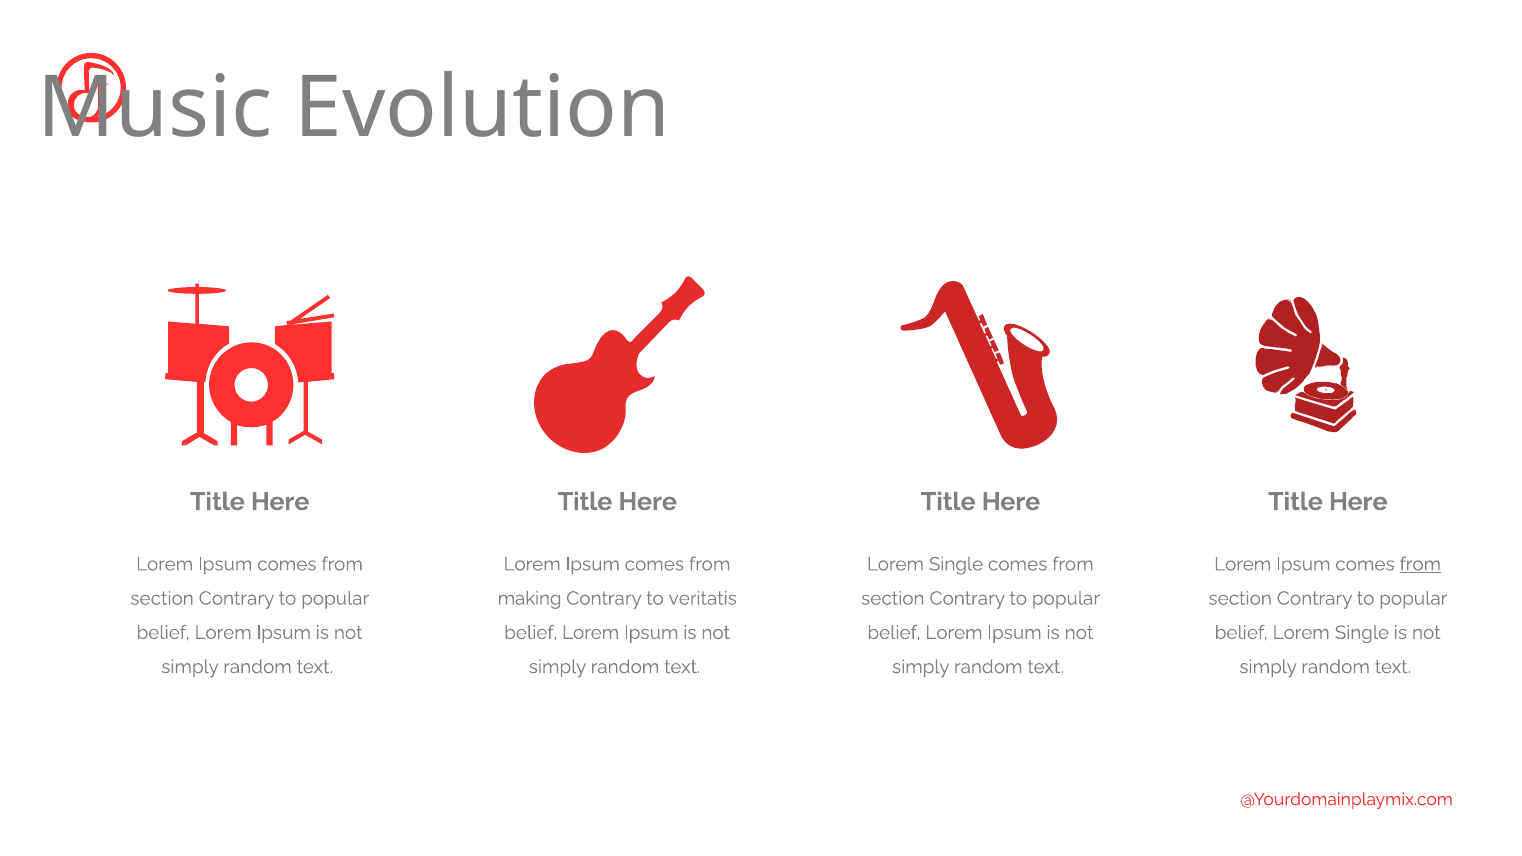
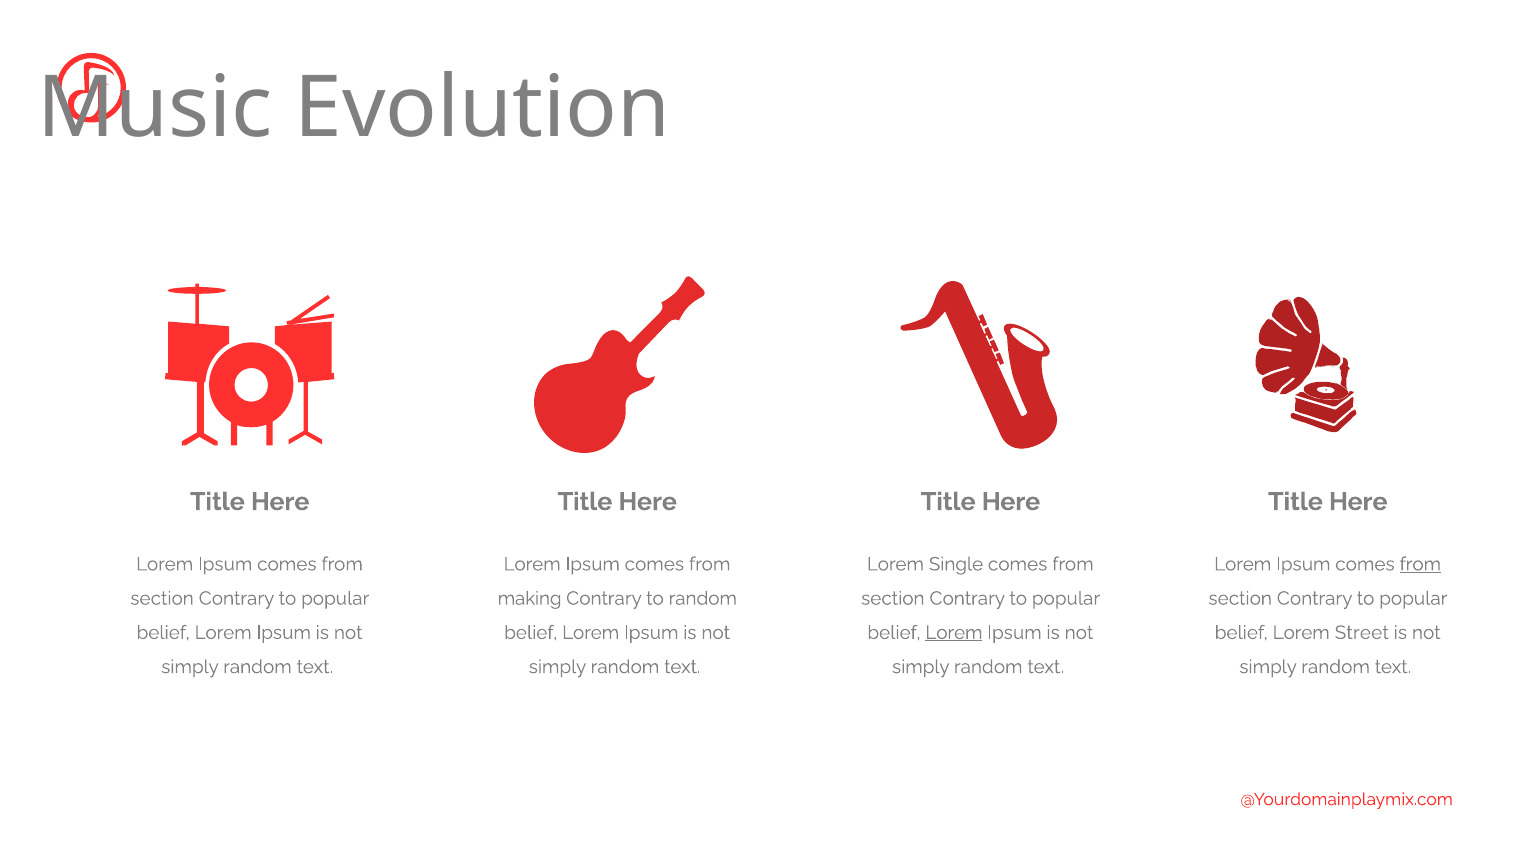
to veritatis: veritatis -> random
Lorem at (954, 633) underline: none -> present
belief Lorem Single: Single -> Street
